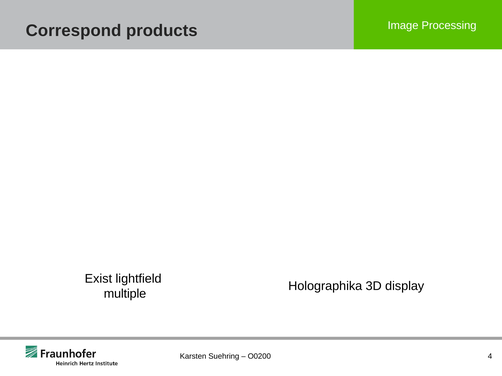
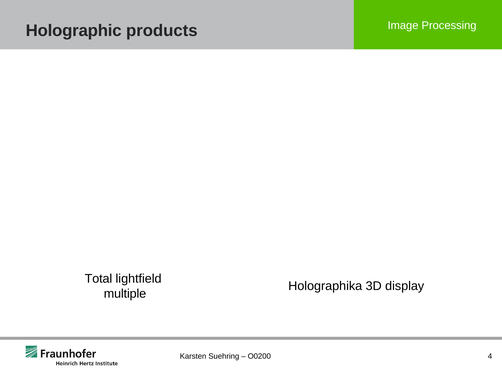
Correspond: Correspond -> Holographic
Exist: Exist -> Total
